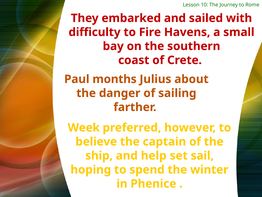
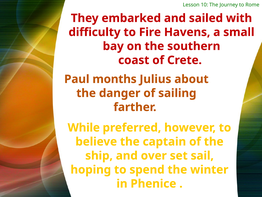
Week: Week -> While
help: help -> over
